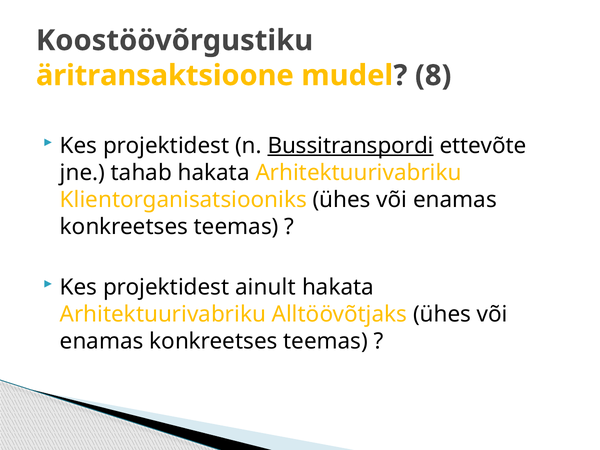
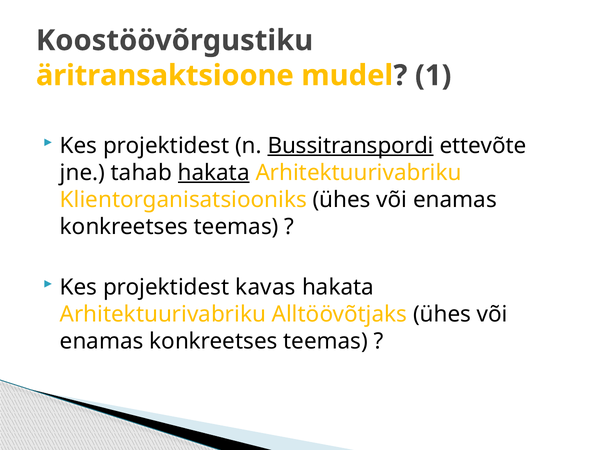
8: 8 -> 1
hakata at (214, 173) underline: none -> present
ainult: ainult -> kavas
